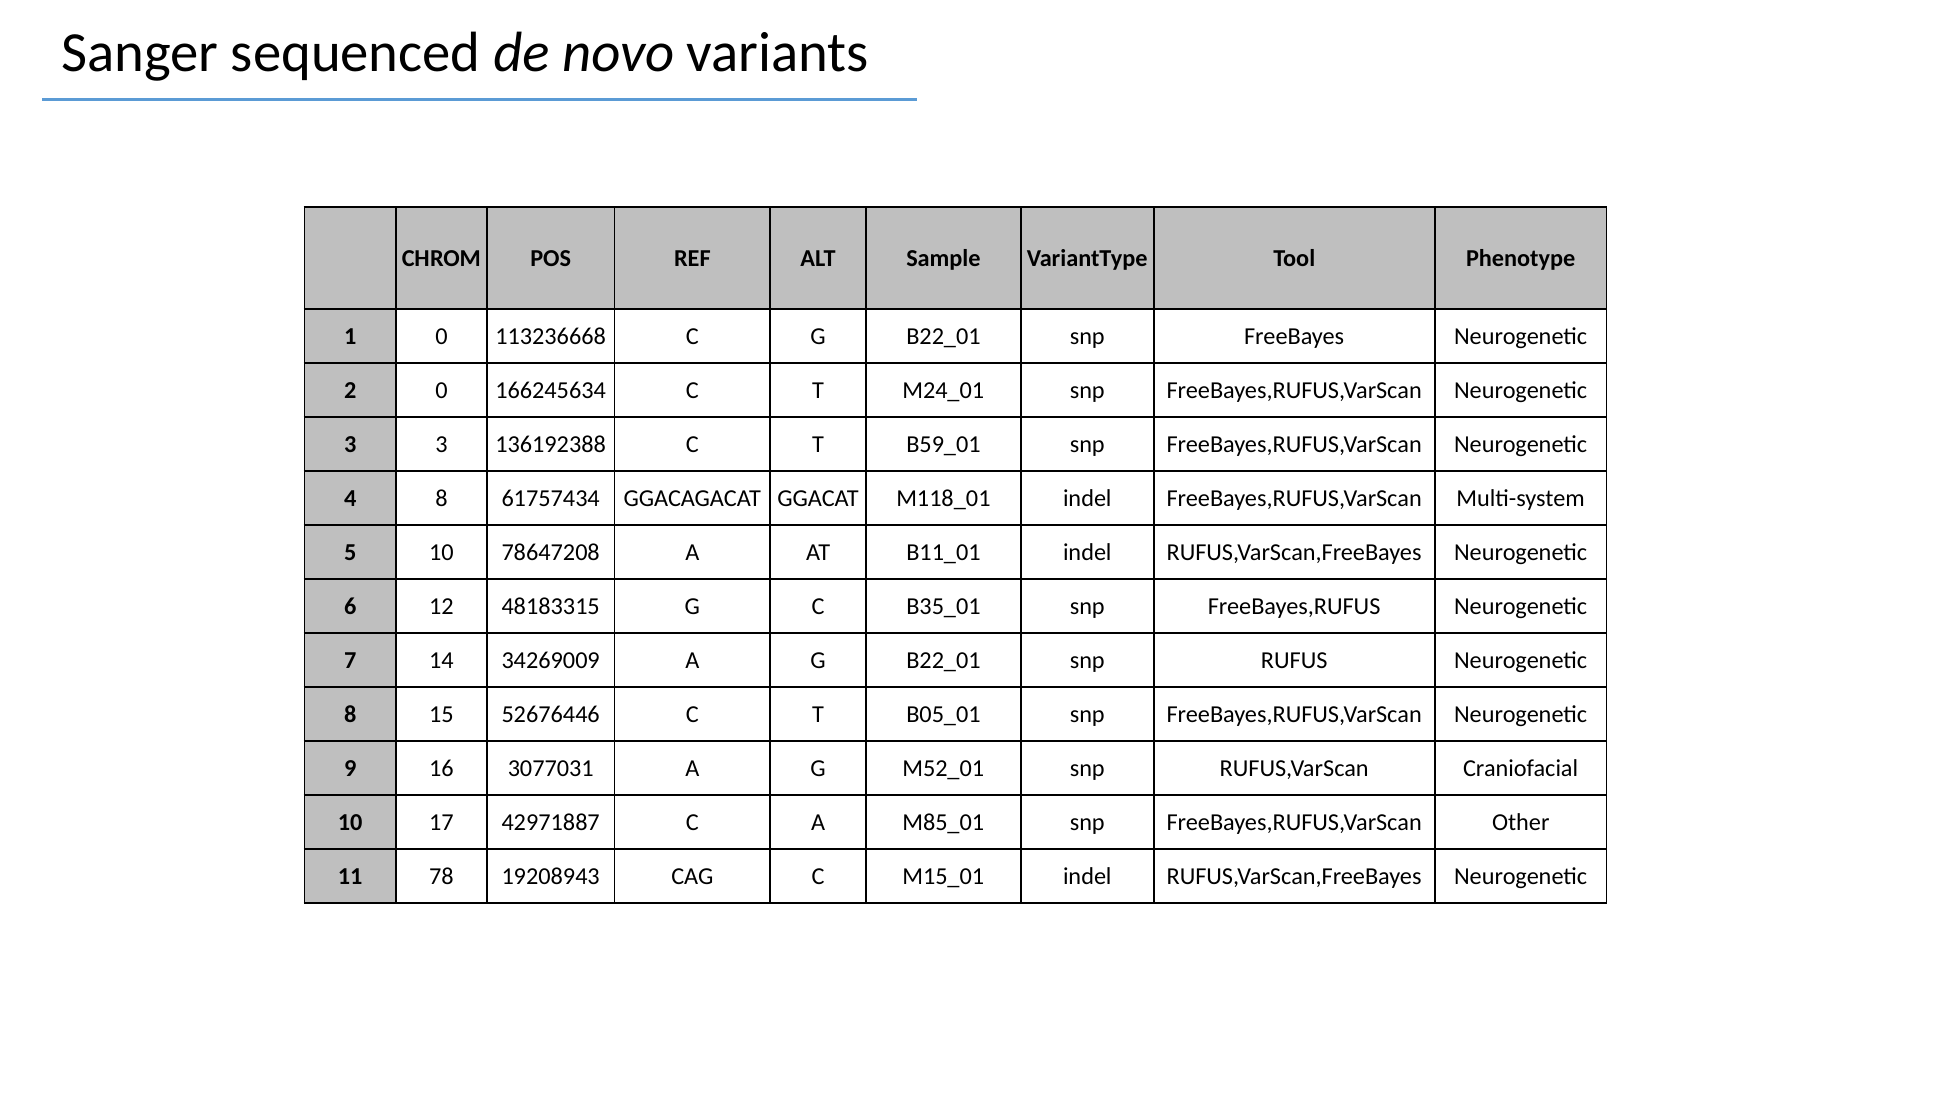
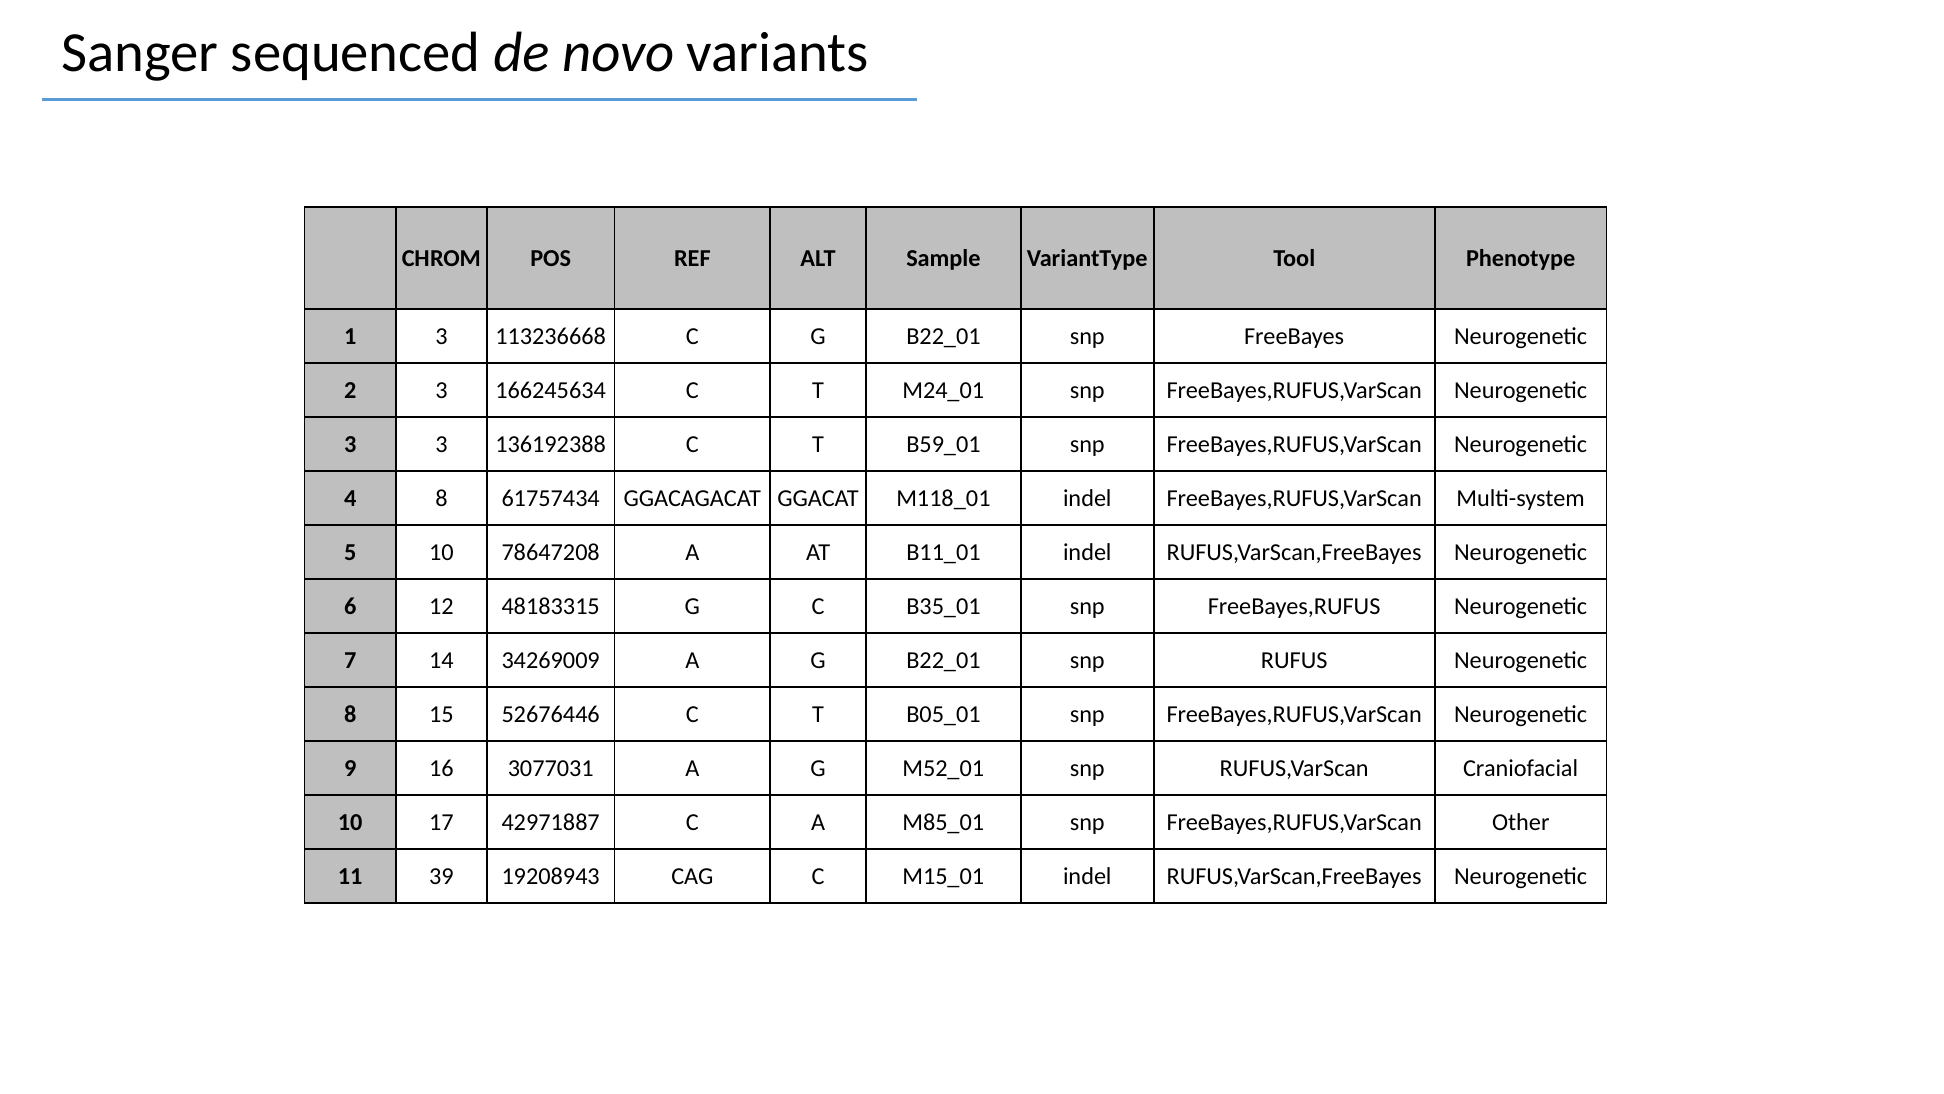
1 0: 0 -> 3
2 0: 0 -> 3
78: 78 -> 39
